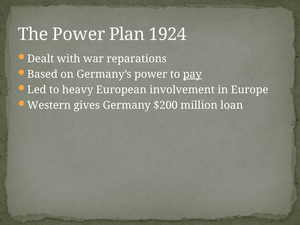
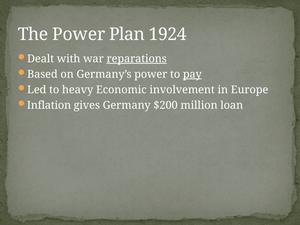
reparations underline: none -> present
European: European -> Economic
Western: Western -> Inflation
